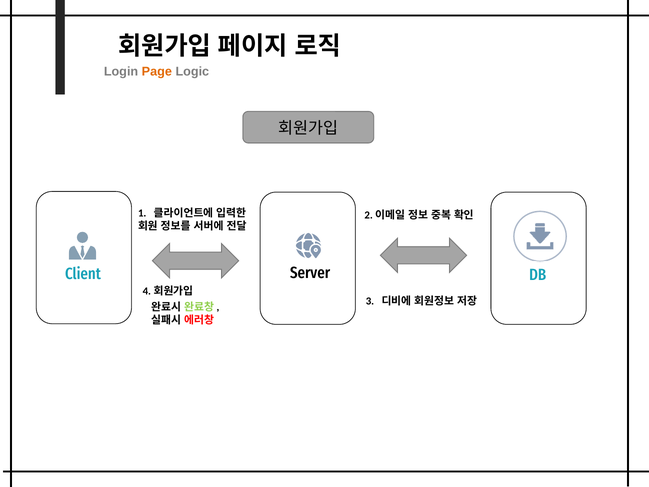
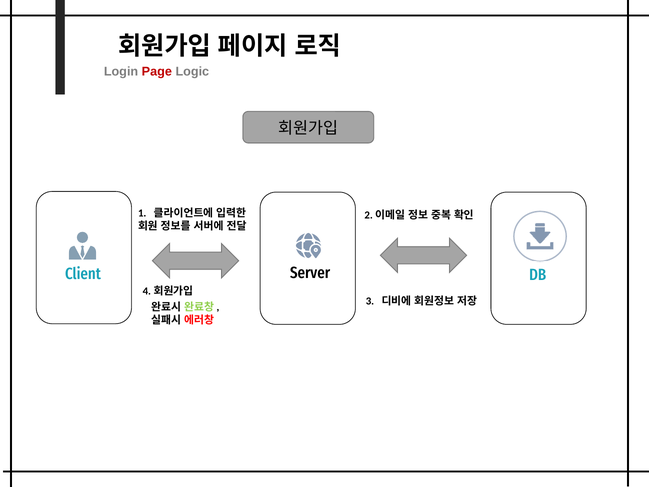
Page colour: orange -> red
